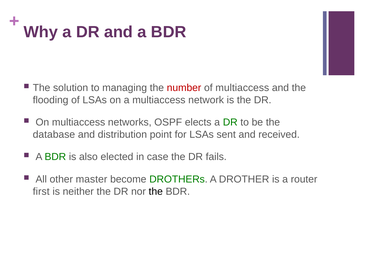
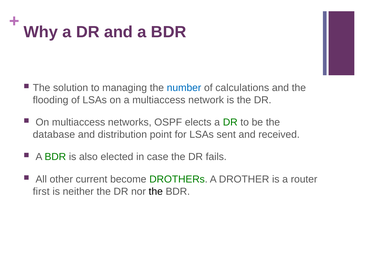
number colour: red -> blue
of multiaccess: multiaccess -> calculations
master: master -> current
